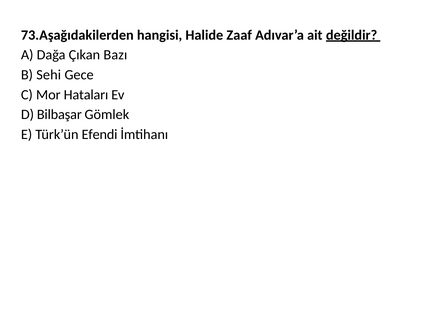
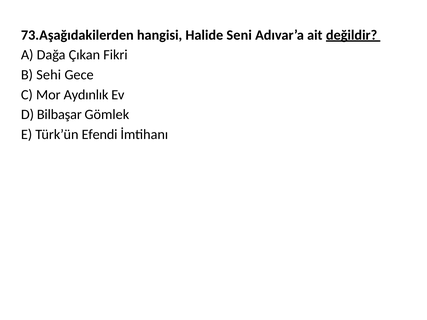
Zaaf: Zaaf -> Seni
Bazı: Bazı -> Fikri
Hataları: Hataları -> Aydınlık
